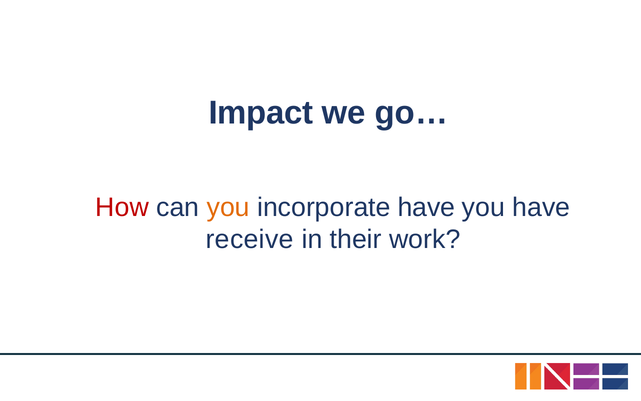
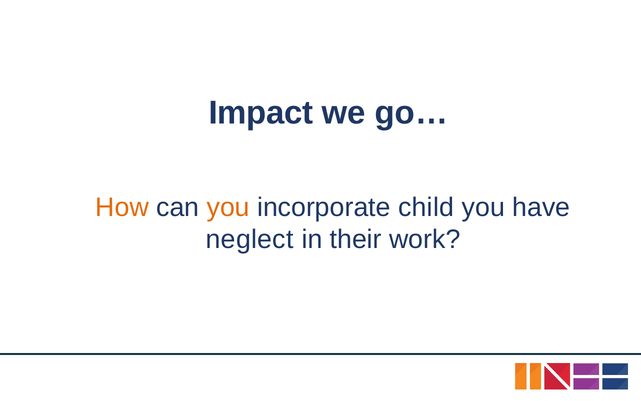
How colour: red -> orange
incorporate have: have -> child
receive: receive -> neglect
